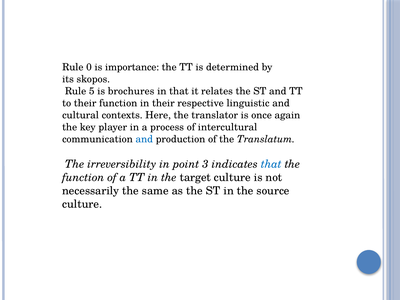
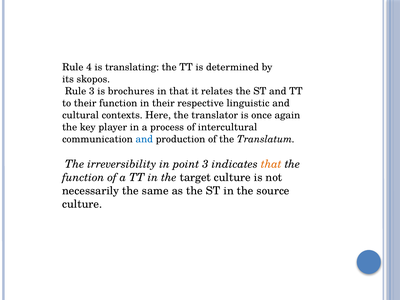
0: 0 -> 4
importance: importance -> translating
Rule 5: 5 -> 3
that at (271, 164) colour: blue -> orange
